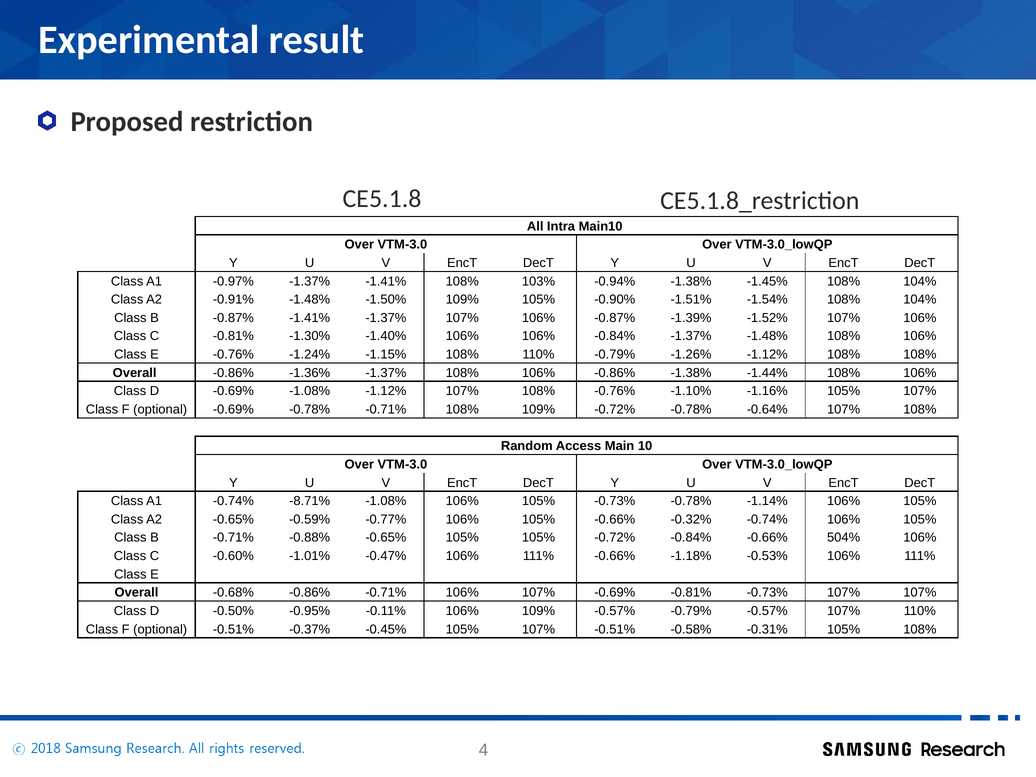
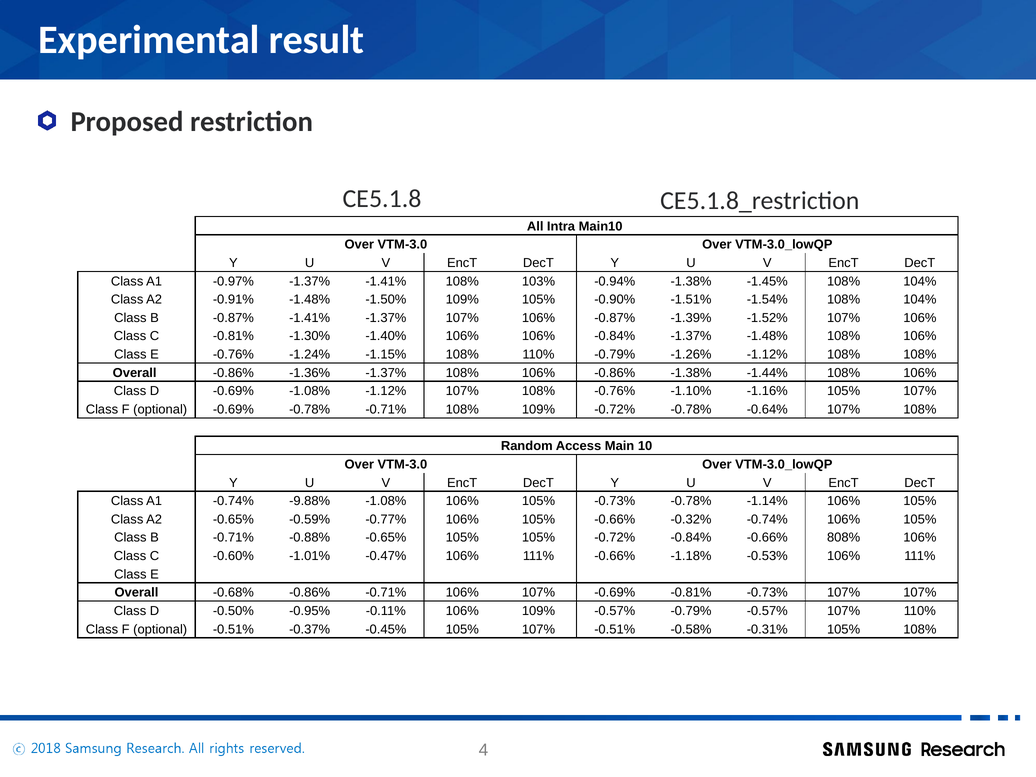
-8.71%: -8.71% -> -9.88%
504%: 504% -> 808%
